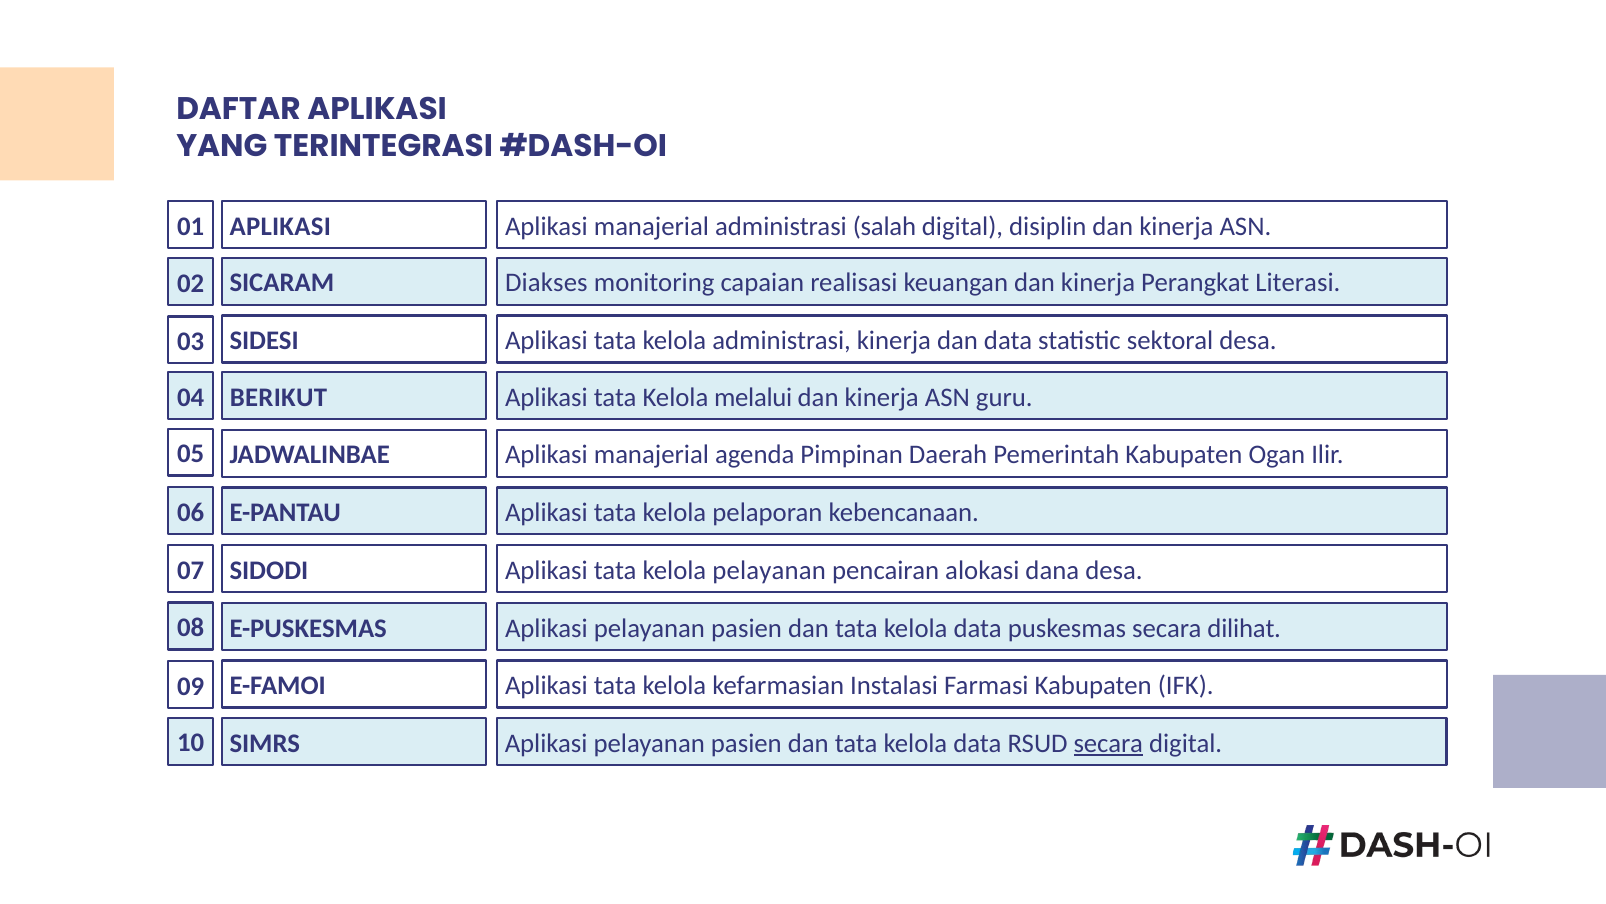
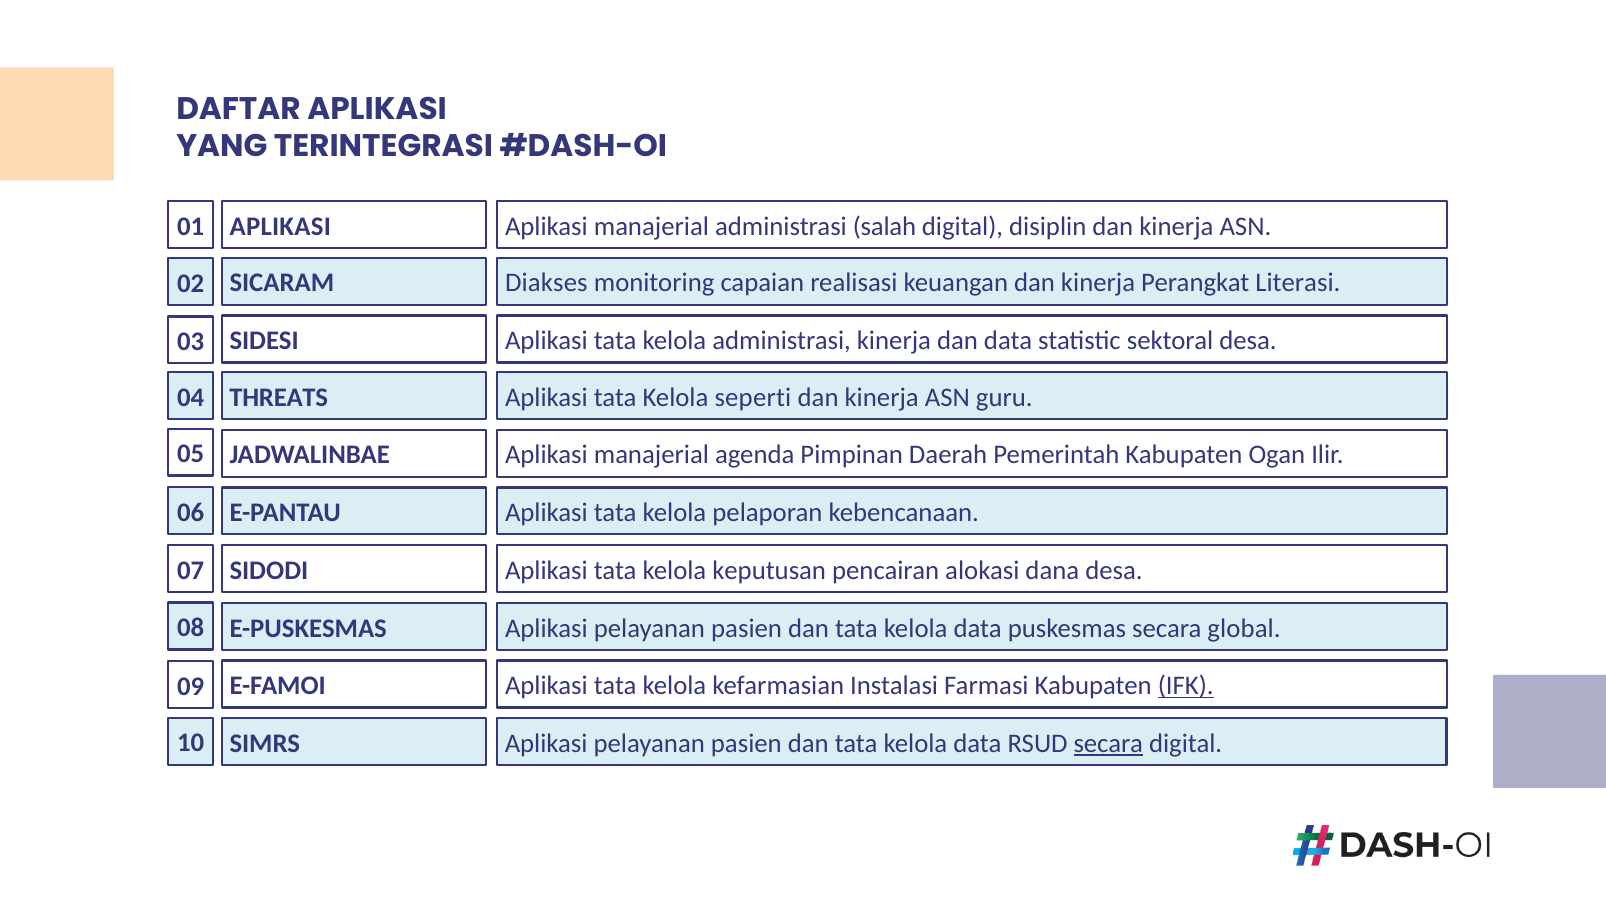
BERIKUT: BERIKUT -> THREATS
melalui: melalui -> seperti
kelola pelayanan: pelayanan -> keputusan
dilihat: dilihat -> global
IFK underline: none -> present
